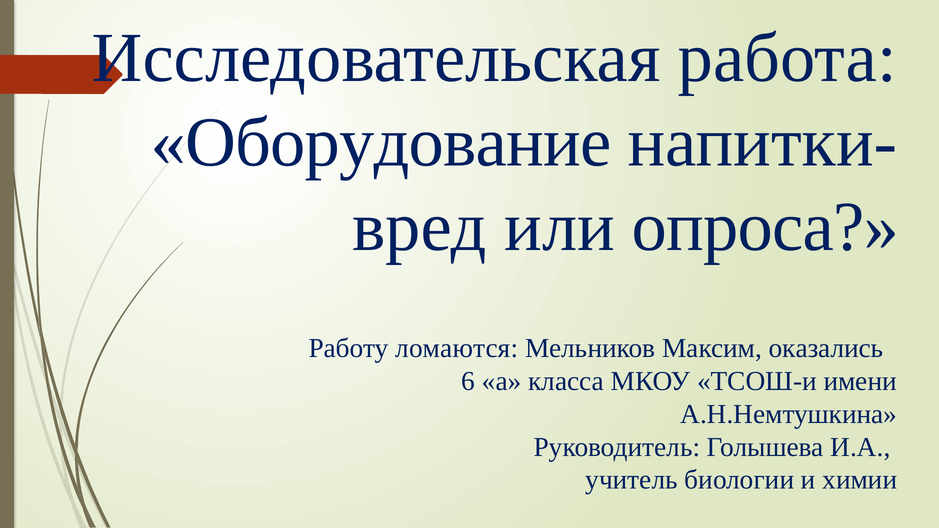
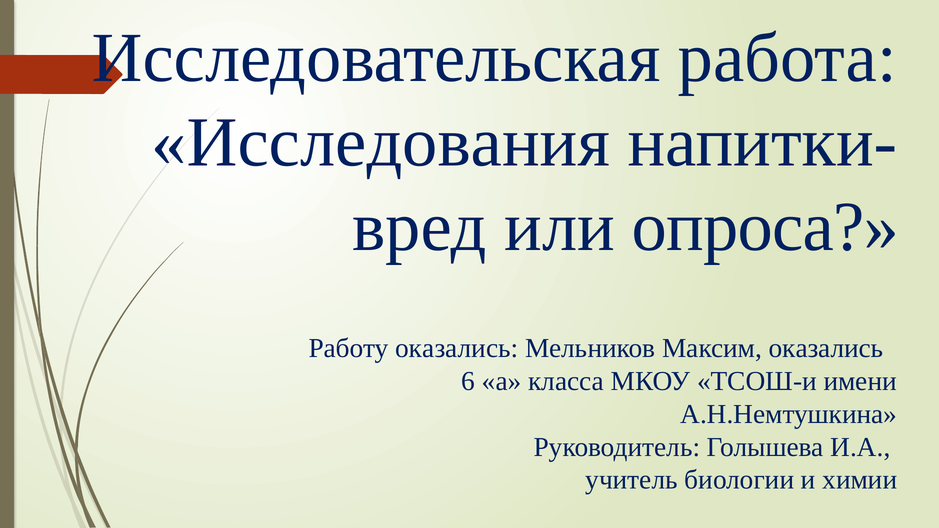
Оборудование: Оборудование -> Исследования
Работу ломаются: ломаются -> оказались
